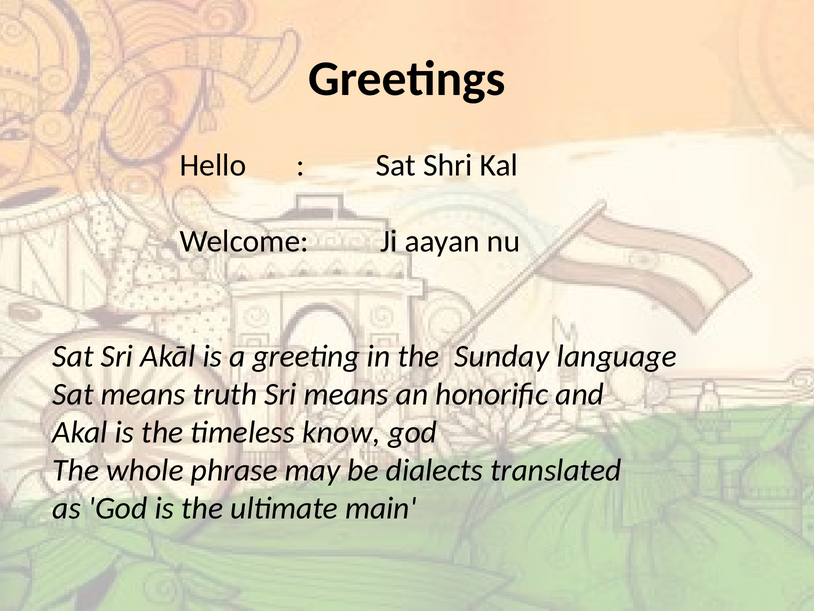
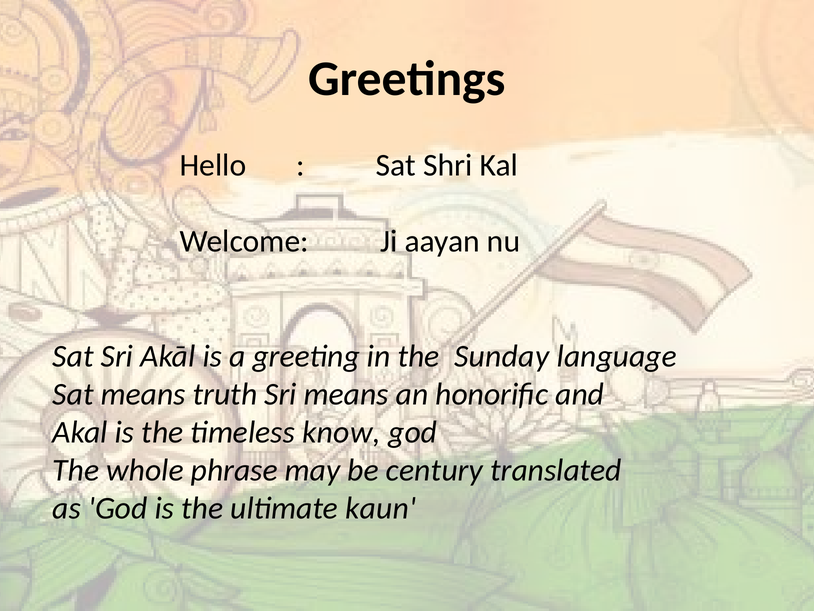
dialects: dialects -> century
main: main -> kaun
